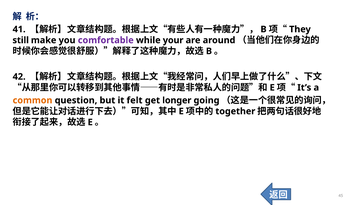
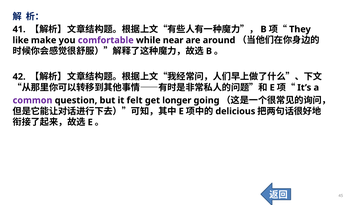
still: still -> like
your: your -> near
common colour: orange -> purple
together: together -> delicious
